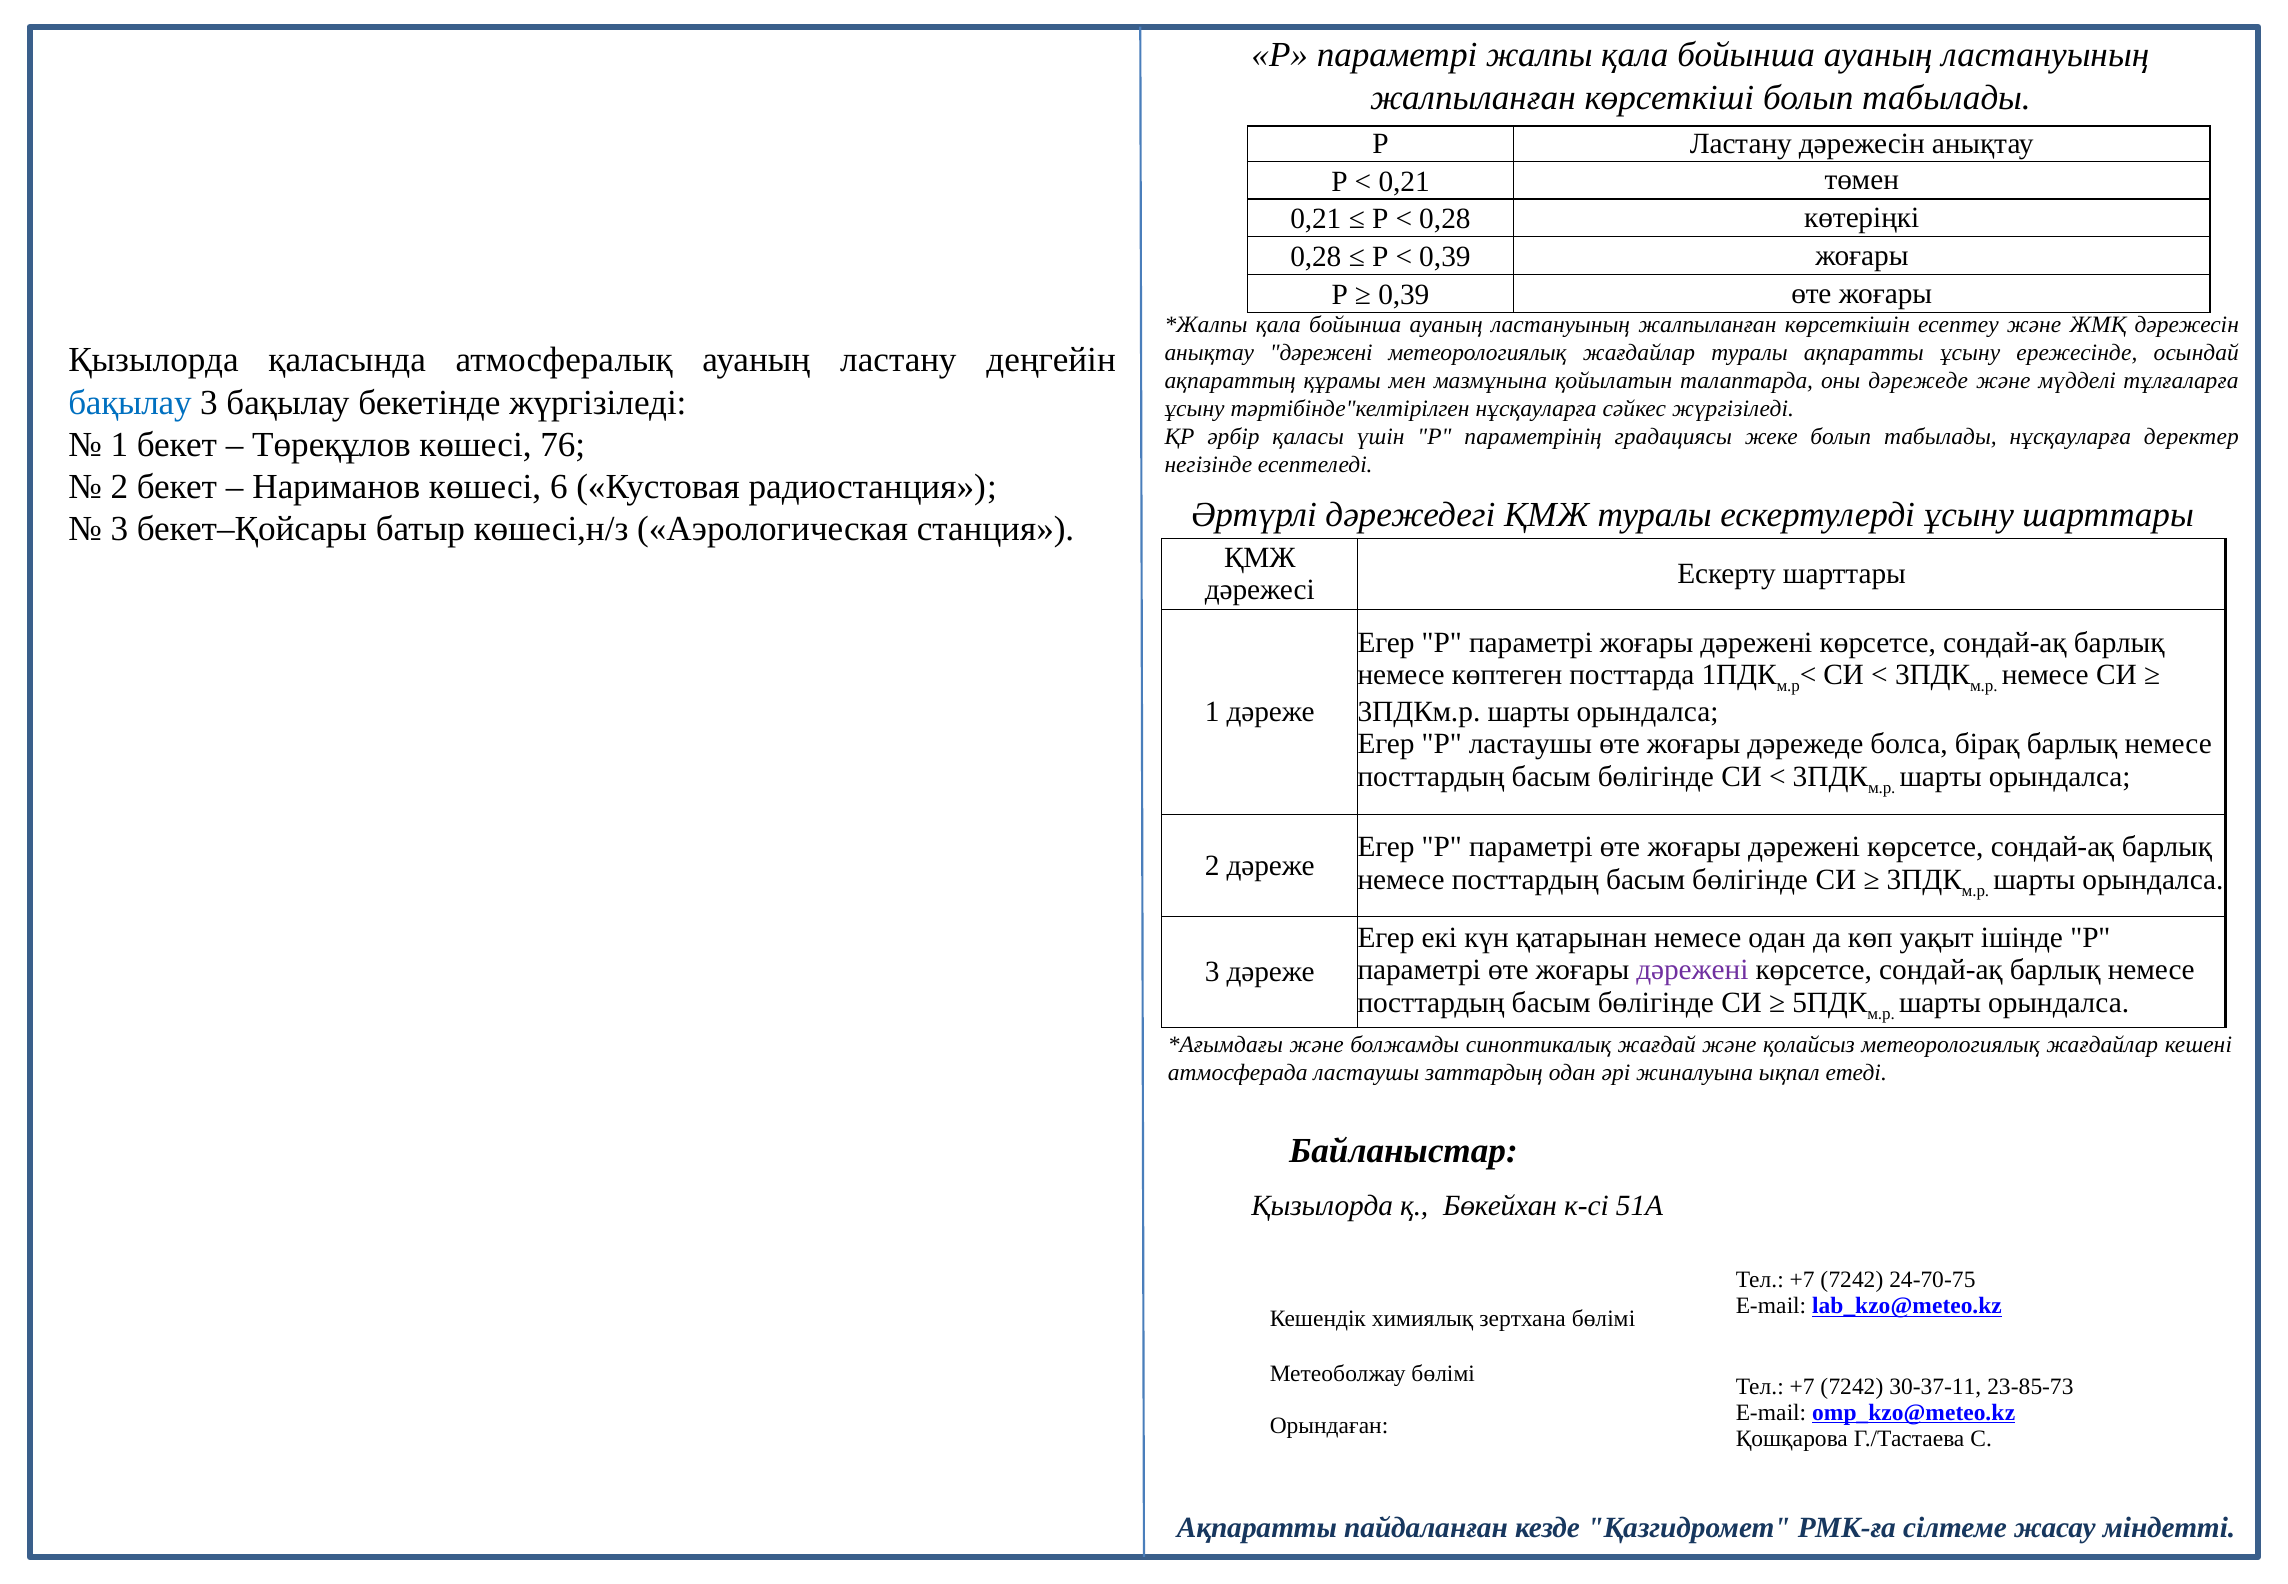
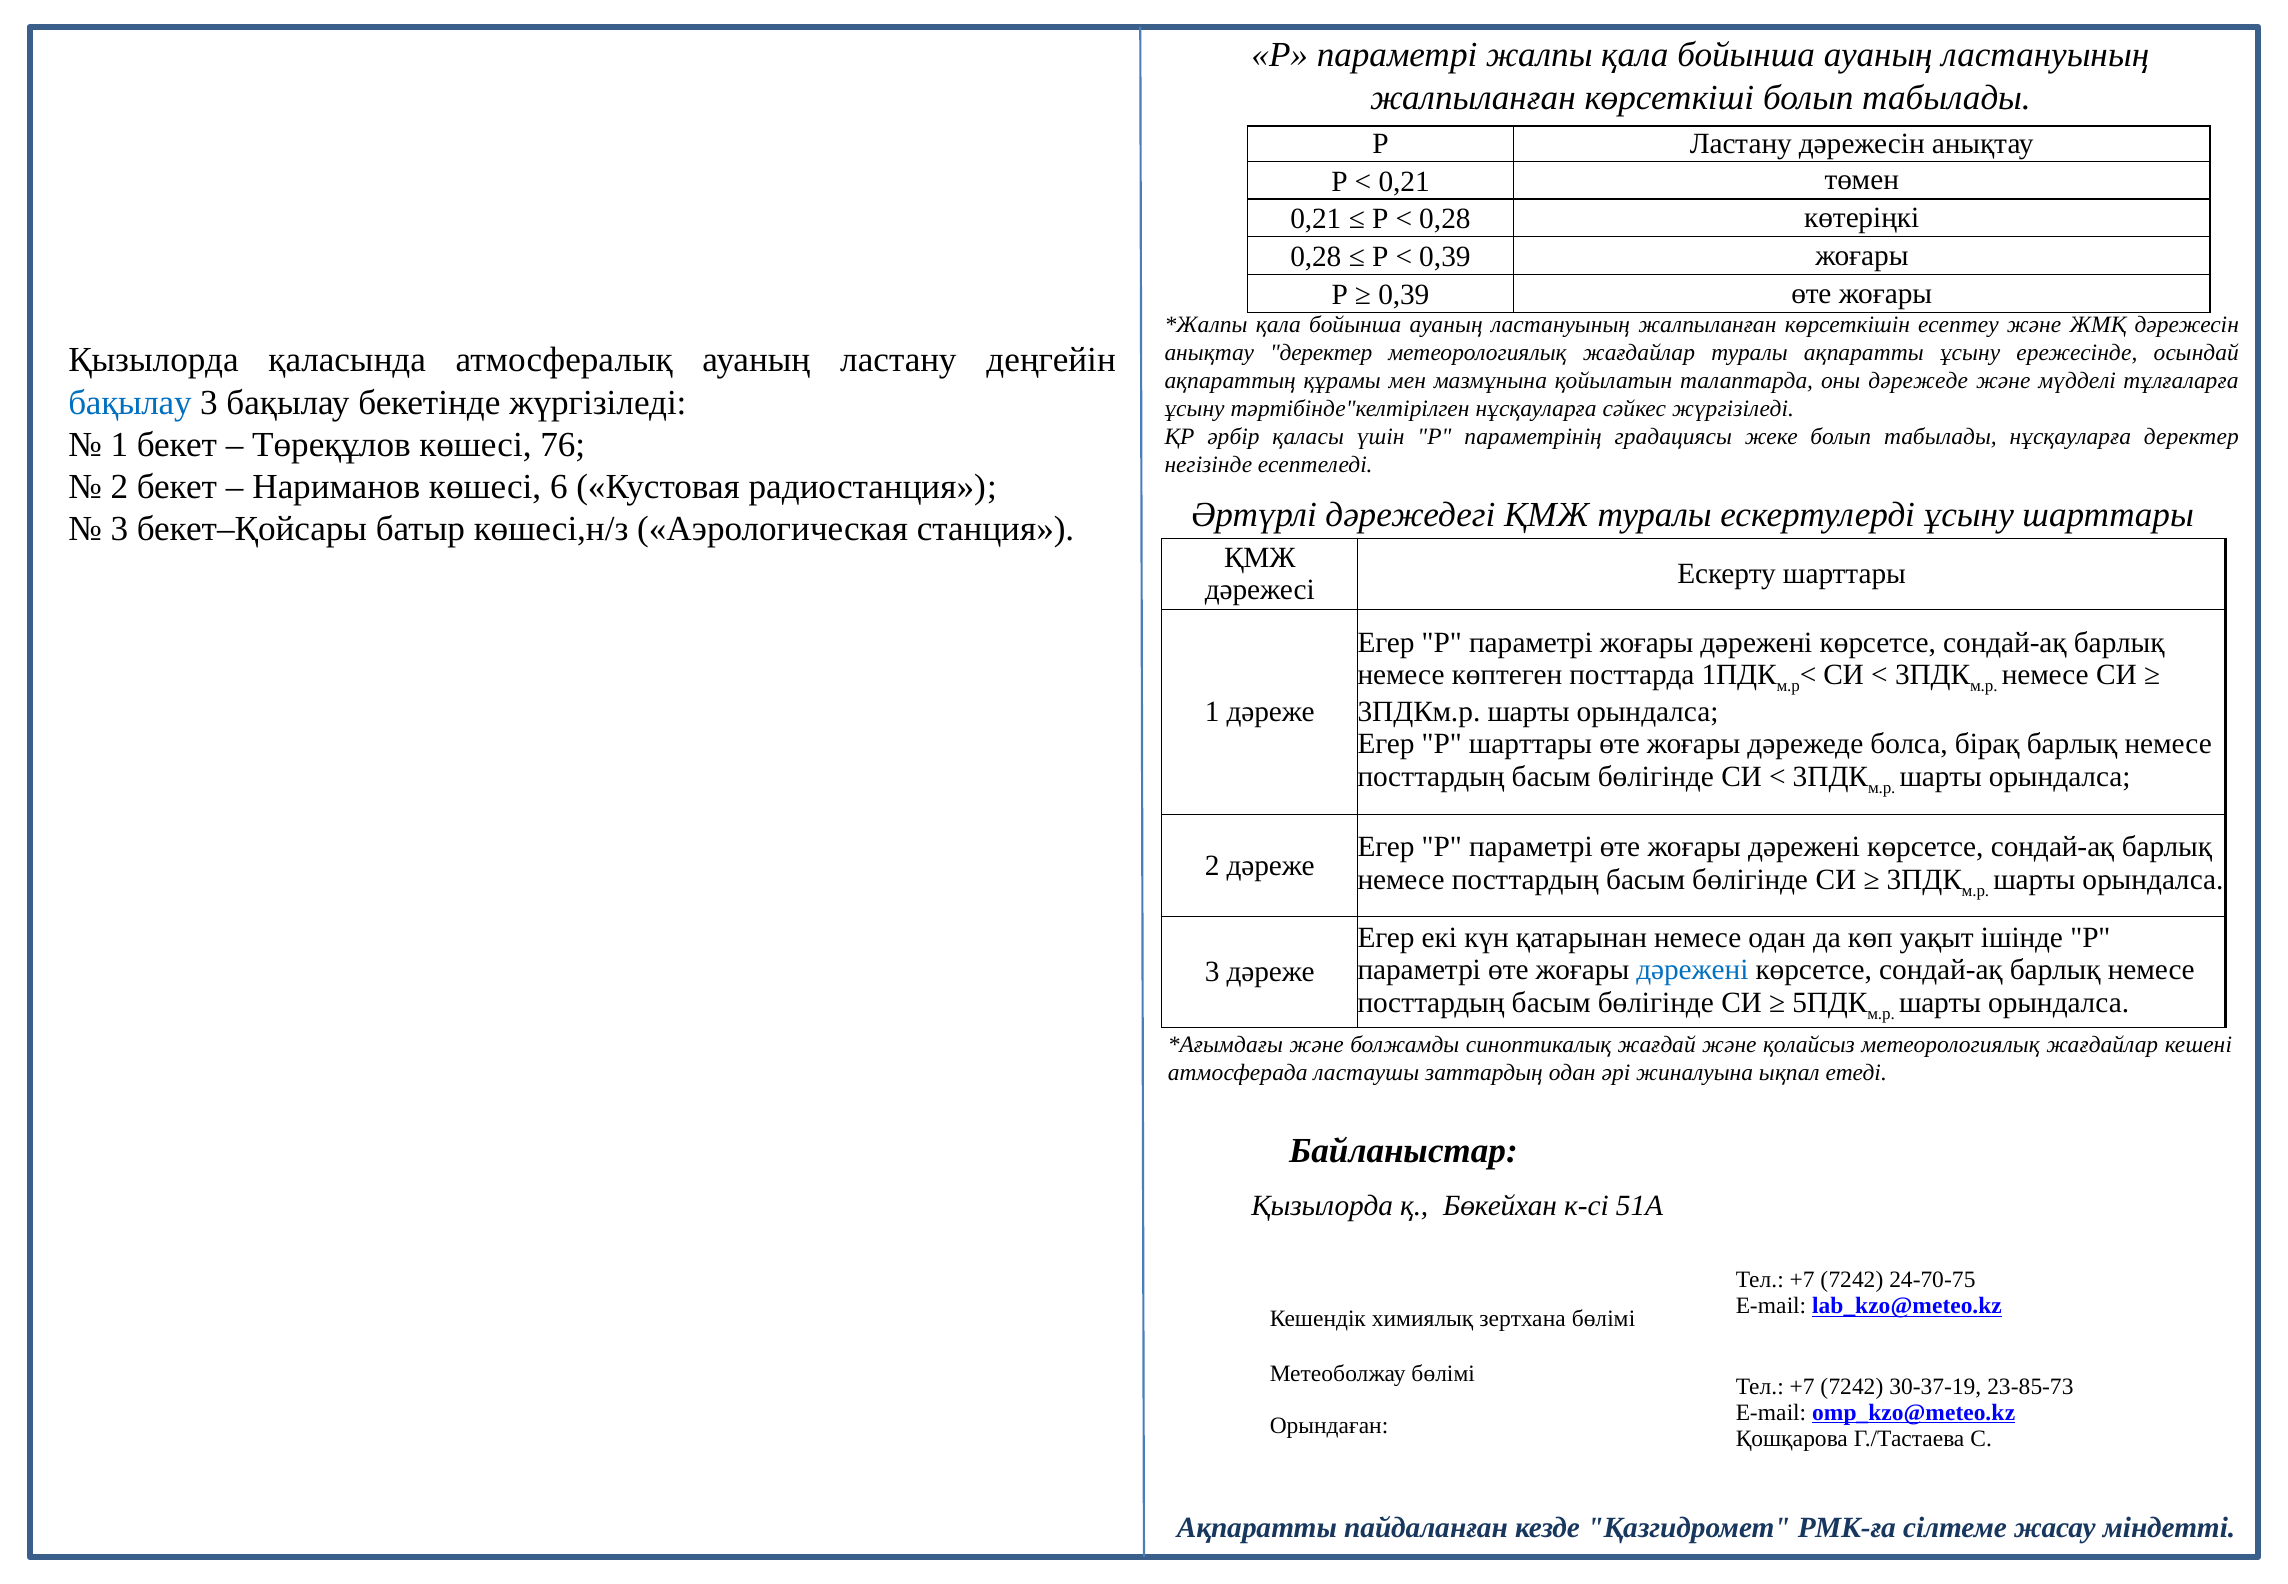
анықтау дәрежені: дәрежені -> деректер
P ластаушы: ластаушы -> шарттары
дәрежені at (1692, 970) colour: purple -> blue
30-37-11: 30-37-11 -> 30-37-19
